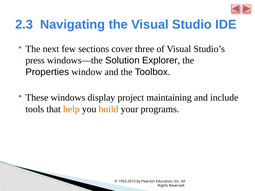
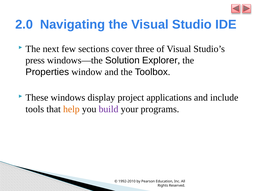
2.3: 2.3 -> 2.0
maintaining: maintaining -> applications
build colour: orange -> purple
